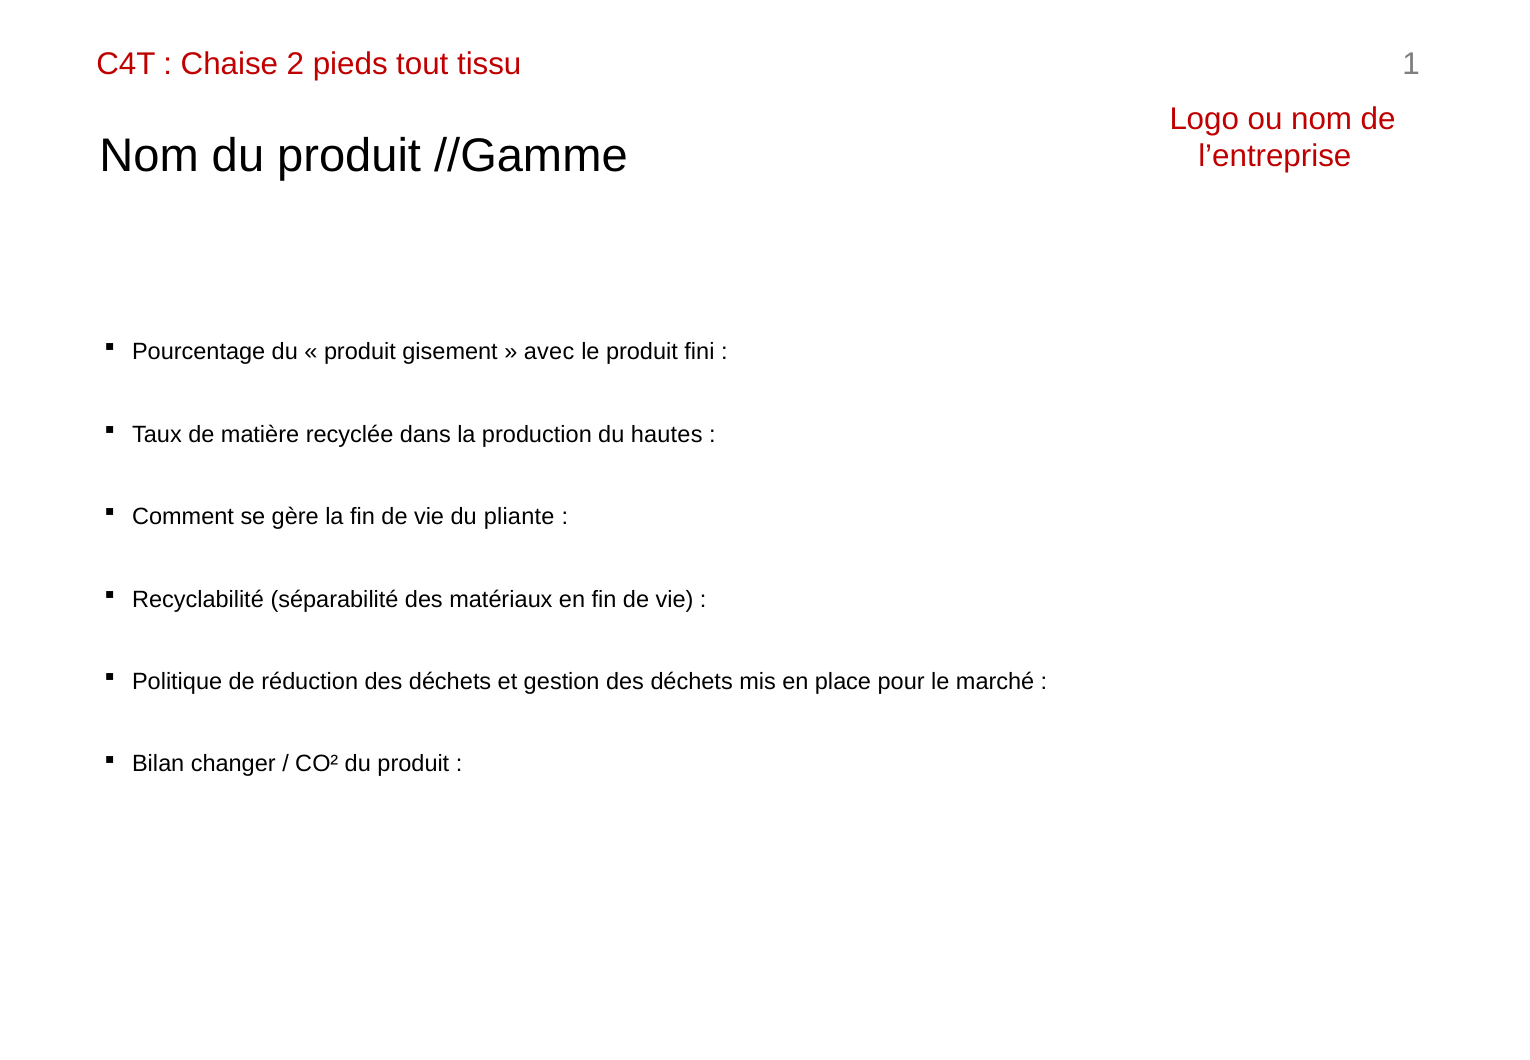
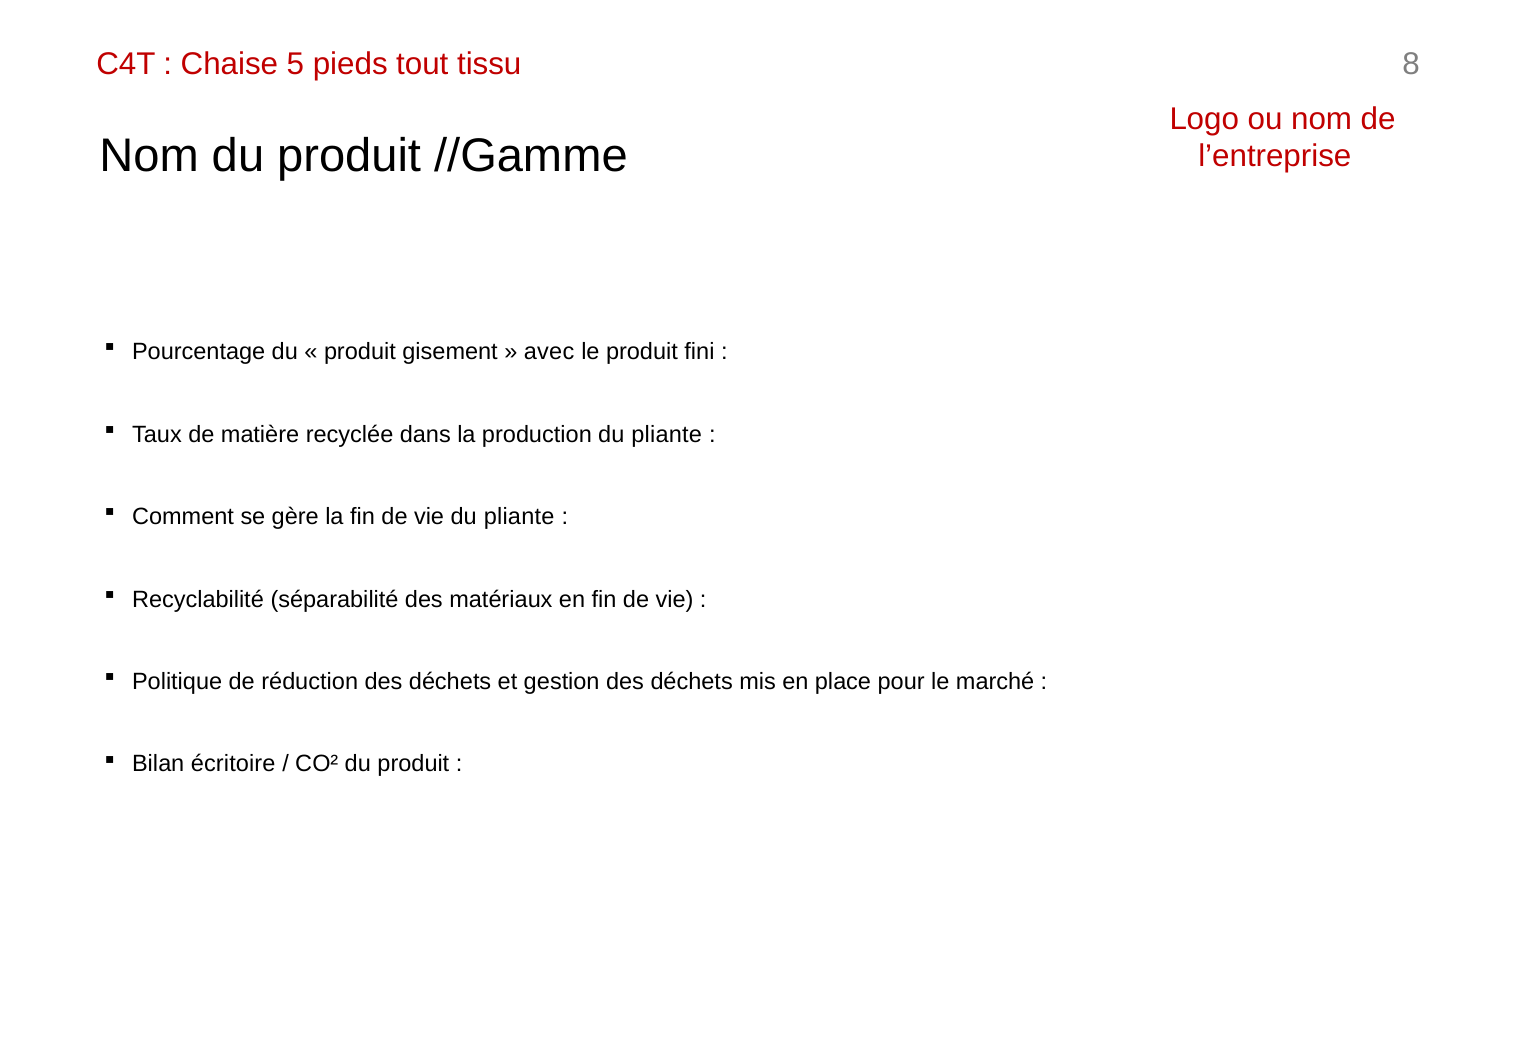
2: 2 -> 5
1: 1 -> 8
production du hautes: hautes -> pliante
changer: changer -> écritoire
